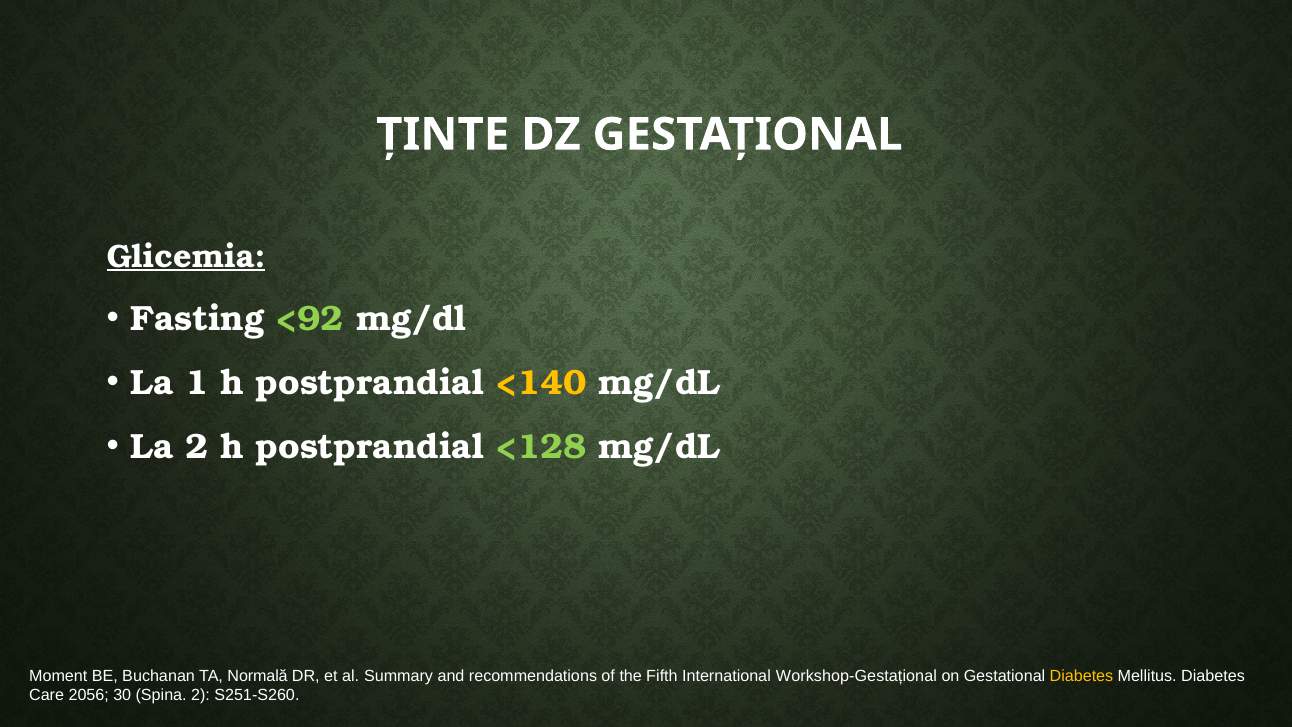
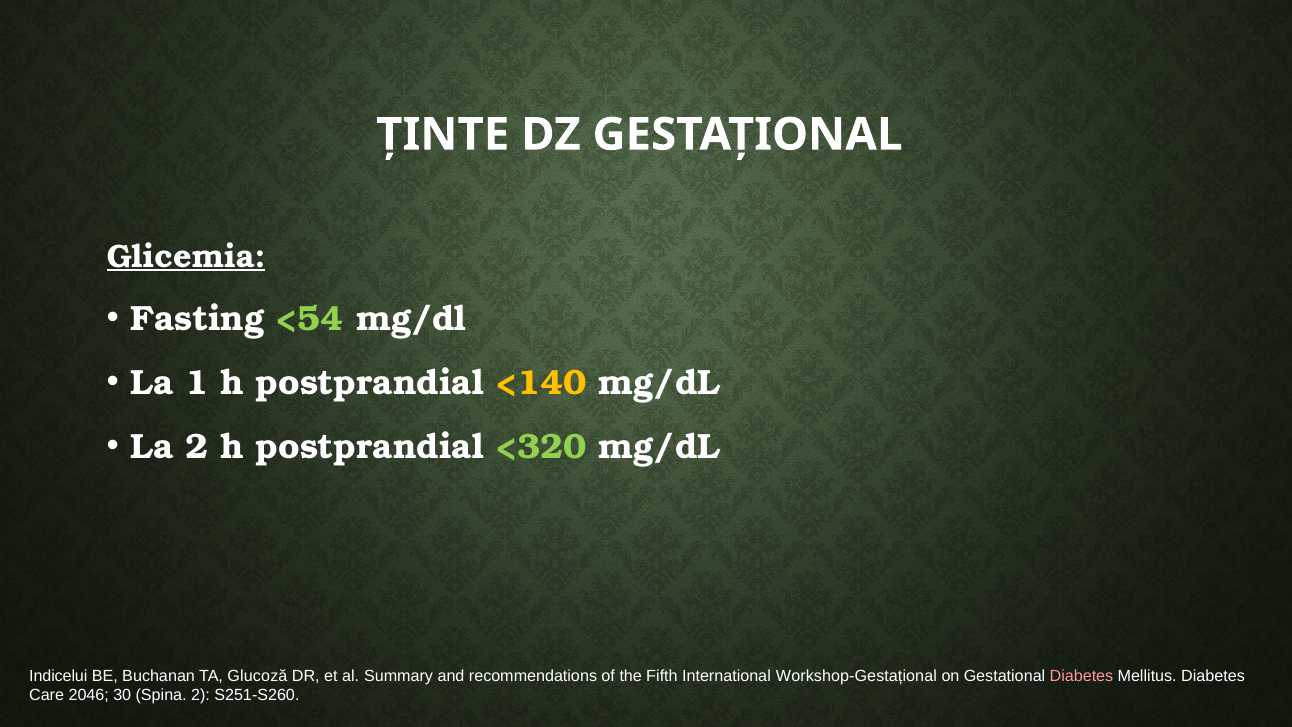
<92: <92 -> <54
<128: <128 -> <320
Moment: Moment -> Indicelui
Normală: Normală -> Glucoză
Diabetes at (1081, 676) colour: yellow -> pink
2056: 2056 -> 2046
